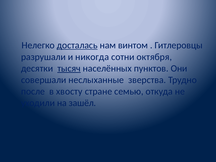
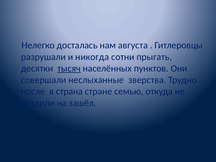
досталась underline: present -> none
винтом: винтом -> августа
октября: октября -> прыгать
хвосту: хвосту -> страна
